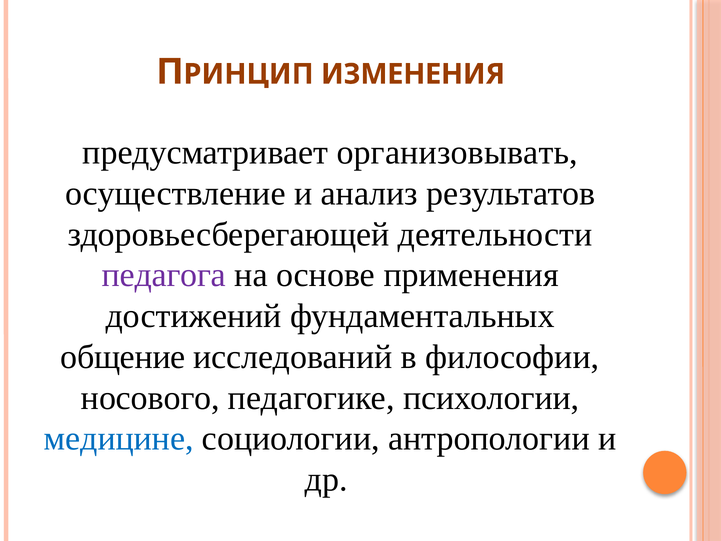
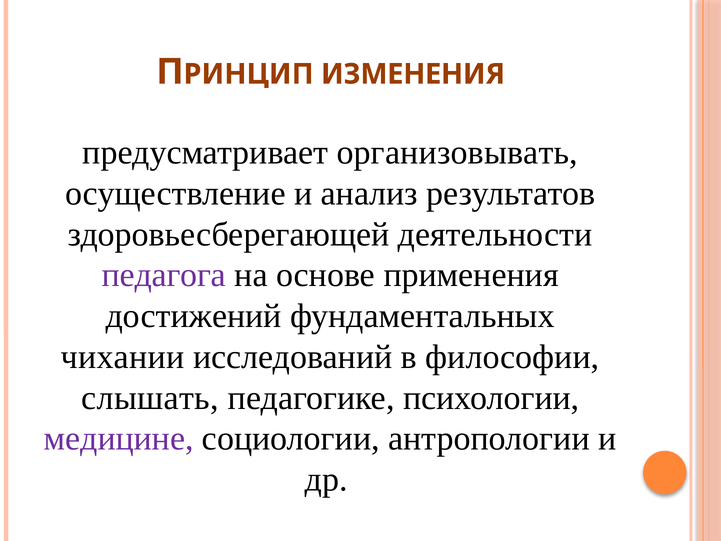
общение: общение -> чихании
носового: носового -> слышать
медицине colour: blue -> purple
